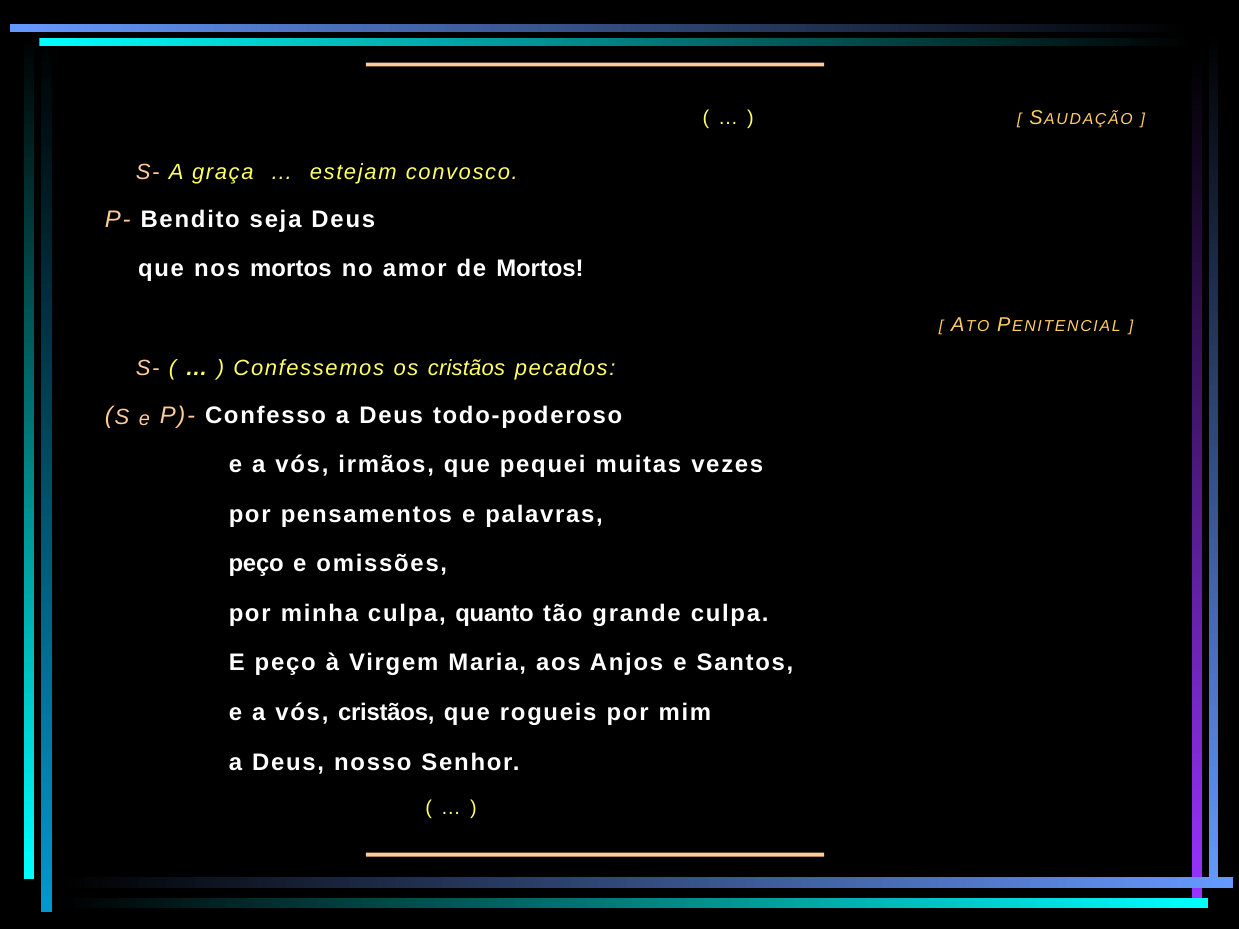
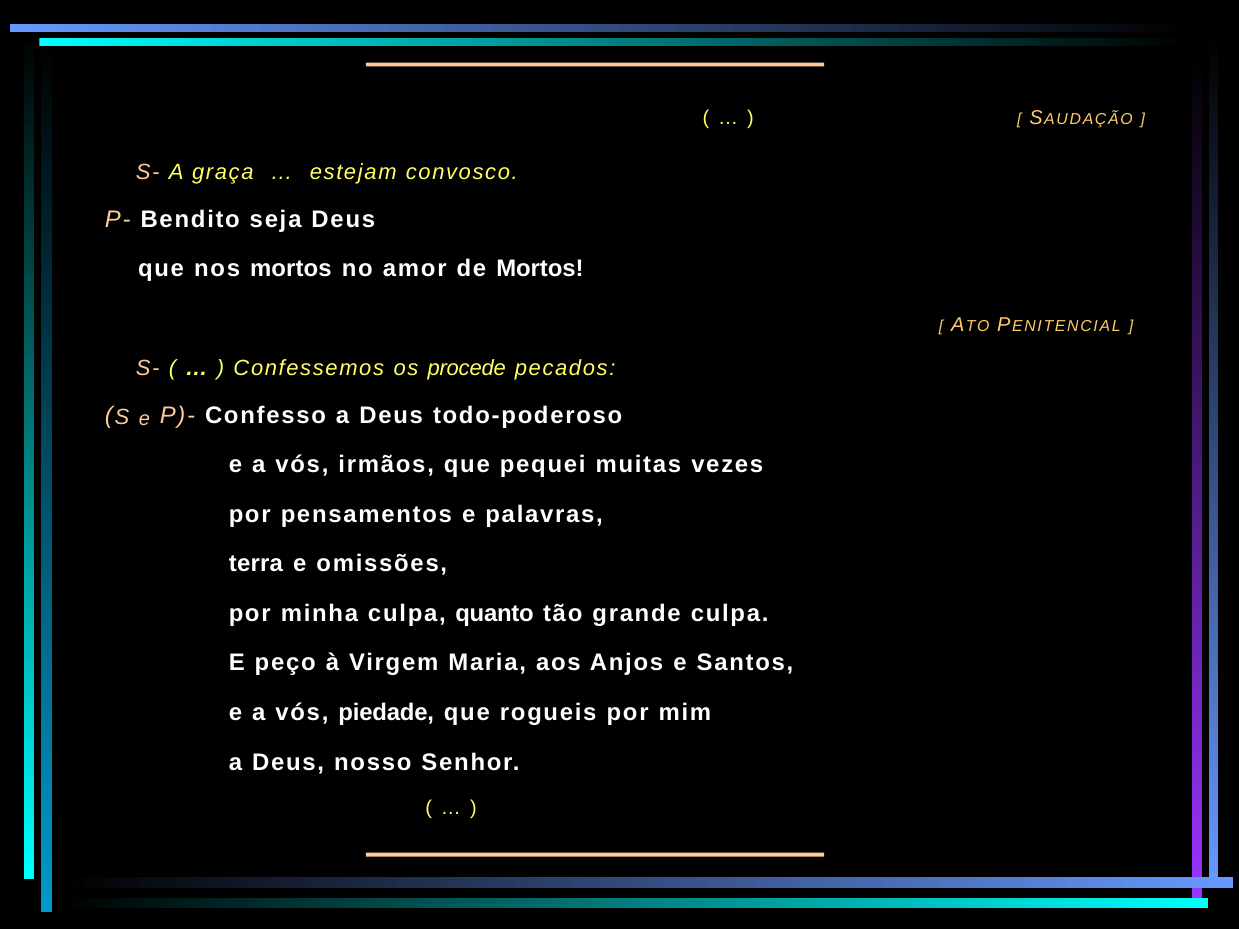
os cristãos: cristãos -> procede
peço at (256, 564): peço -> terra
vós cristãos: cristãos -> piedade
